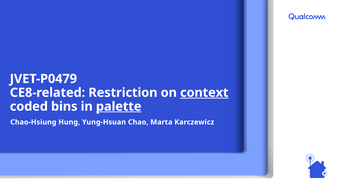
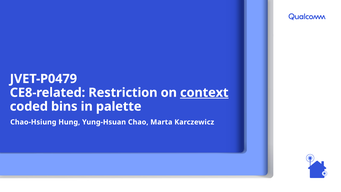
palette underline: present -> none
